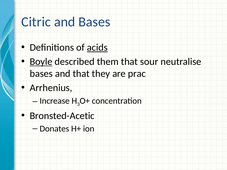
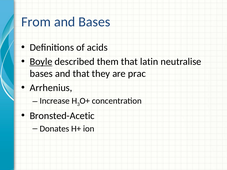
Citric: Citric -> From
acids underline: present -> none
sour: sour -> latin
